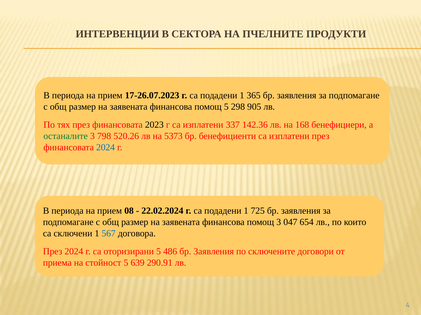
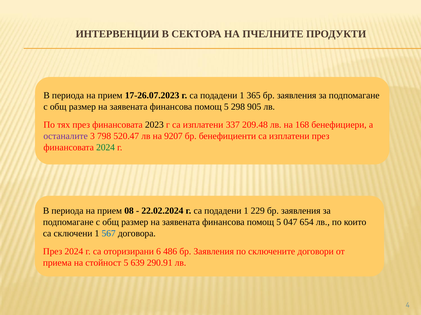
142.36: 142.36 -> 209.48
останалите colour: green -> purple
520.26: 520.26 -> 520.47
5373: 5373 -> 9207
2024 at (106, 148) colour: blue -> green
725: 725 -> 229
3 at (279, 223): 3 -> 5
оторизирани 5: 5 -> 6
